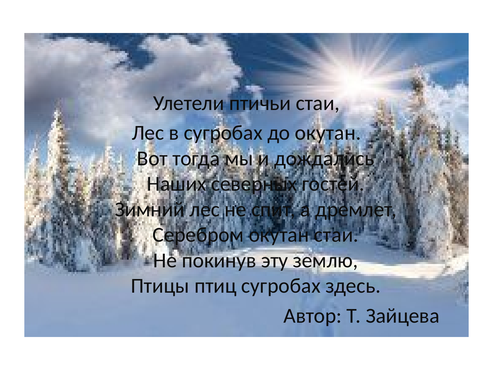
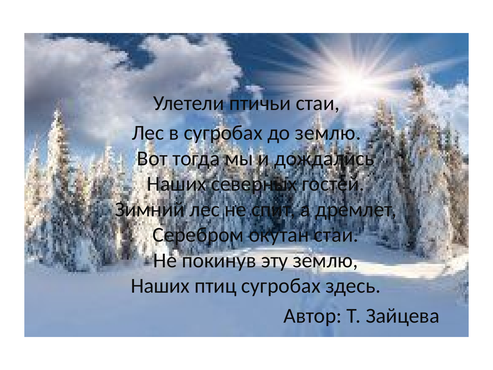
до окутан: окутан -> землю
Птицы at (160, 286): Птицы -> Наших
